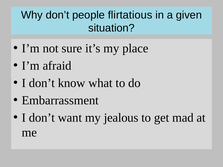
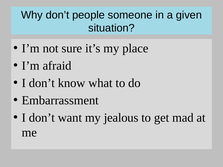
flirtatious: flirtatious -> someone
